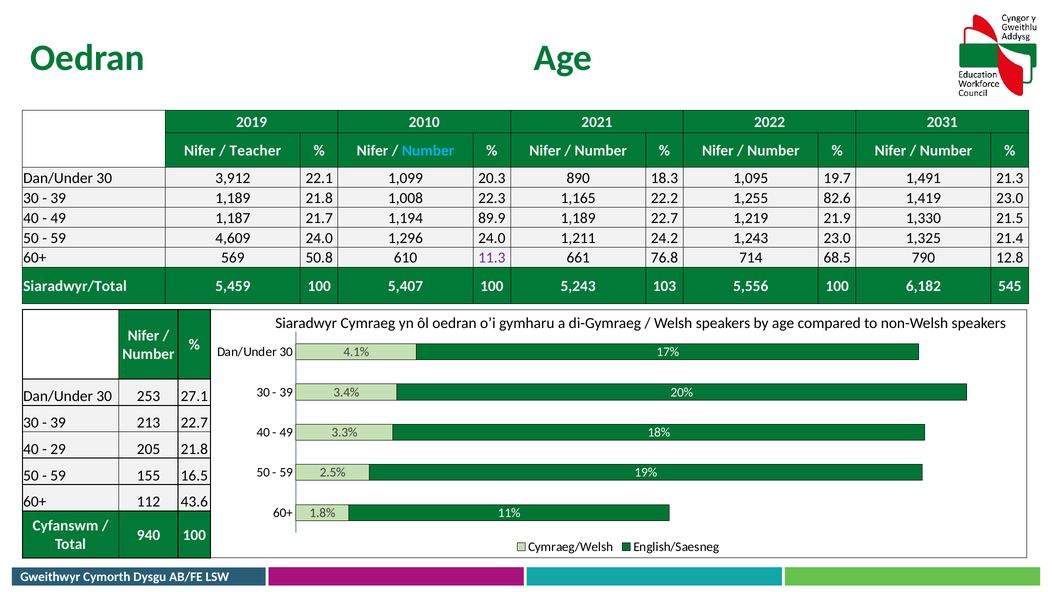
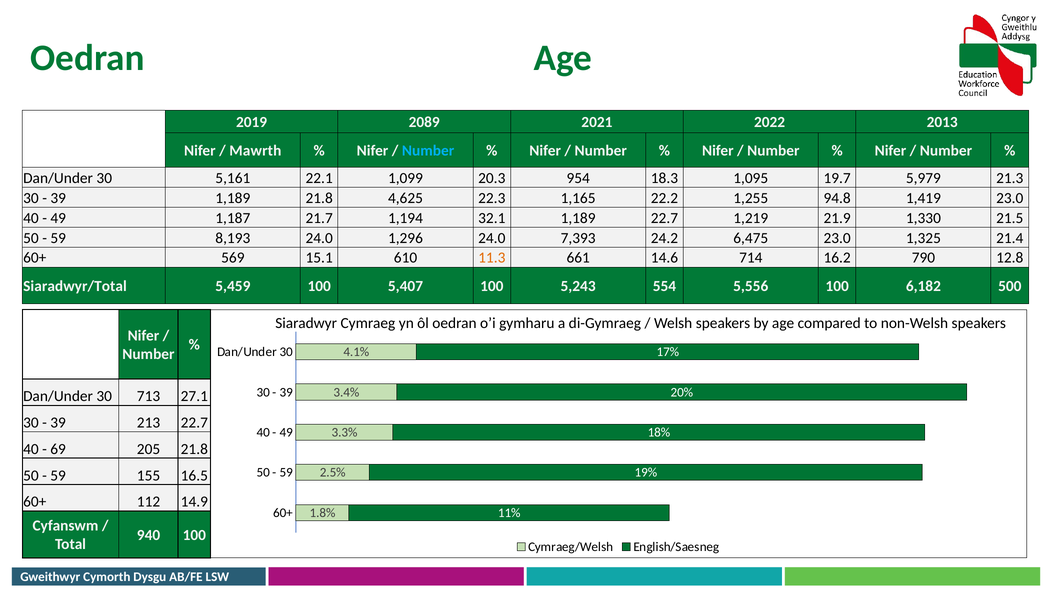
2010: 2010 -> 2089
2031: 2031 -> 2013
Teacher: Teacher -> Mawrth
3,912: 3,912 -> 5,161
890: 890 -> 954
1,491: 1,491 -> 5,979
1,008: 1,008 -> 4,625
82.6: 82.6 -> 94.8
89.9: 89.9 -> 32.1
4,609: 4,609 -> 8,193
1,211: 1,211 -> 7,393
1,243: 1,243 -> 6,475
50.8: 50.8 -> 15.1
11.3 colour: purple -> orange
76.8: 76.8 -> 14.6
68.5: 68.5 -> 16.2
103: 103 -> 554
545: 545 -> 500
253: 253 -> 713
29: 29 -> 69
43.6: 43.6 -> 14.9
